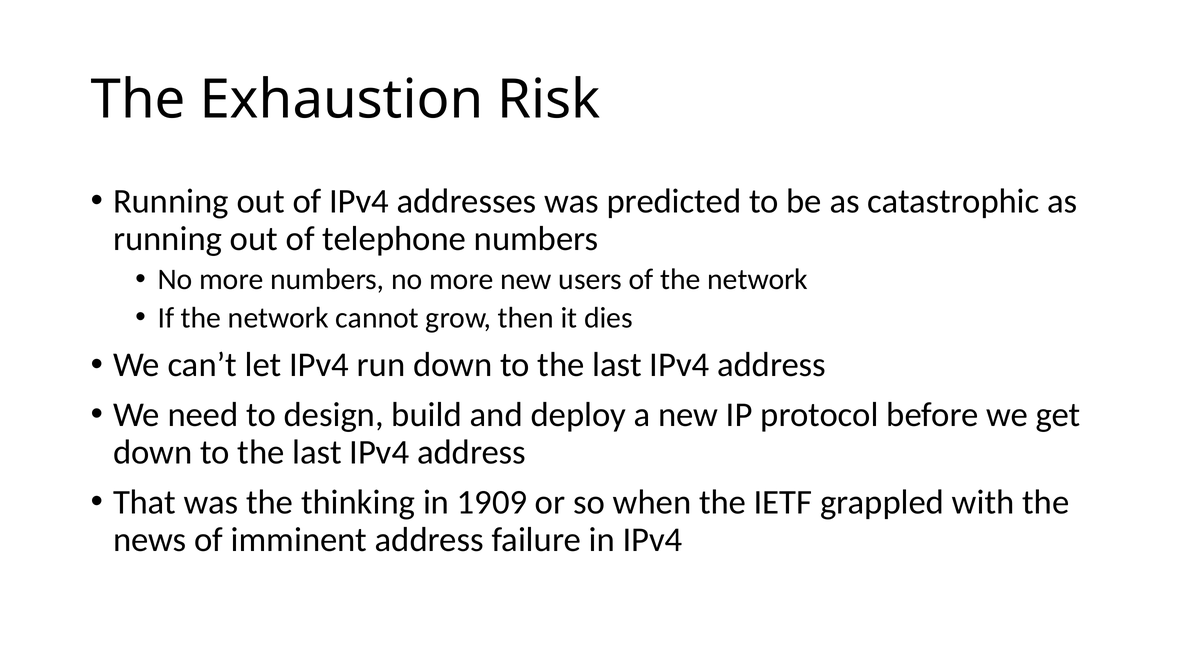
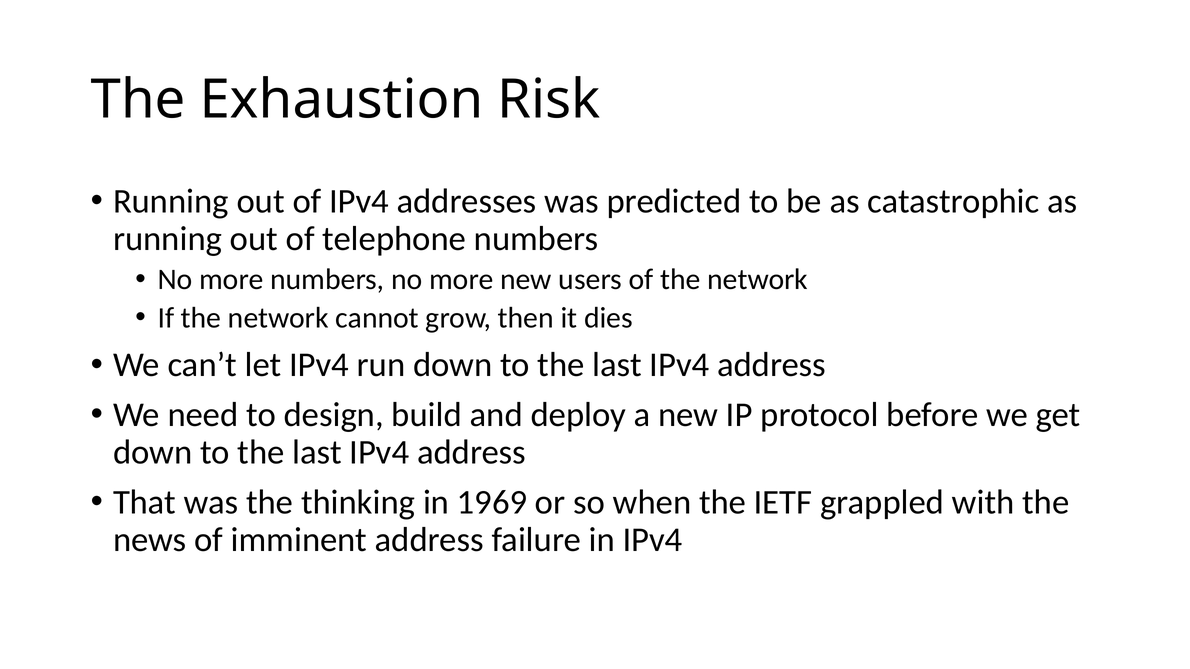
1909: 1909 -> 1969
